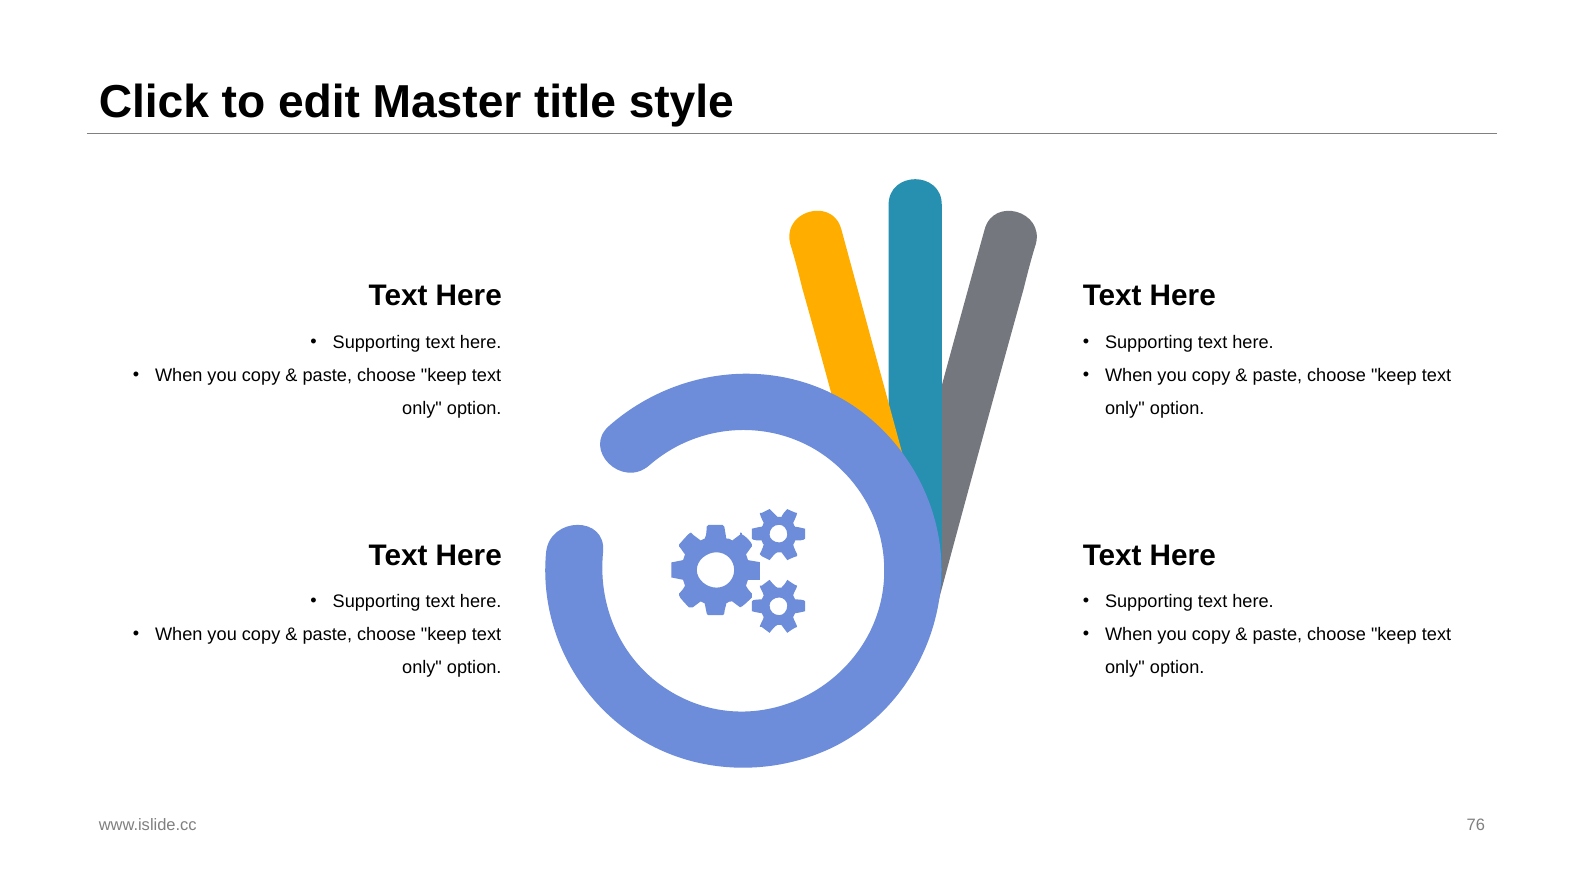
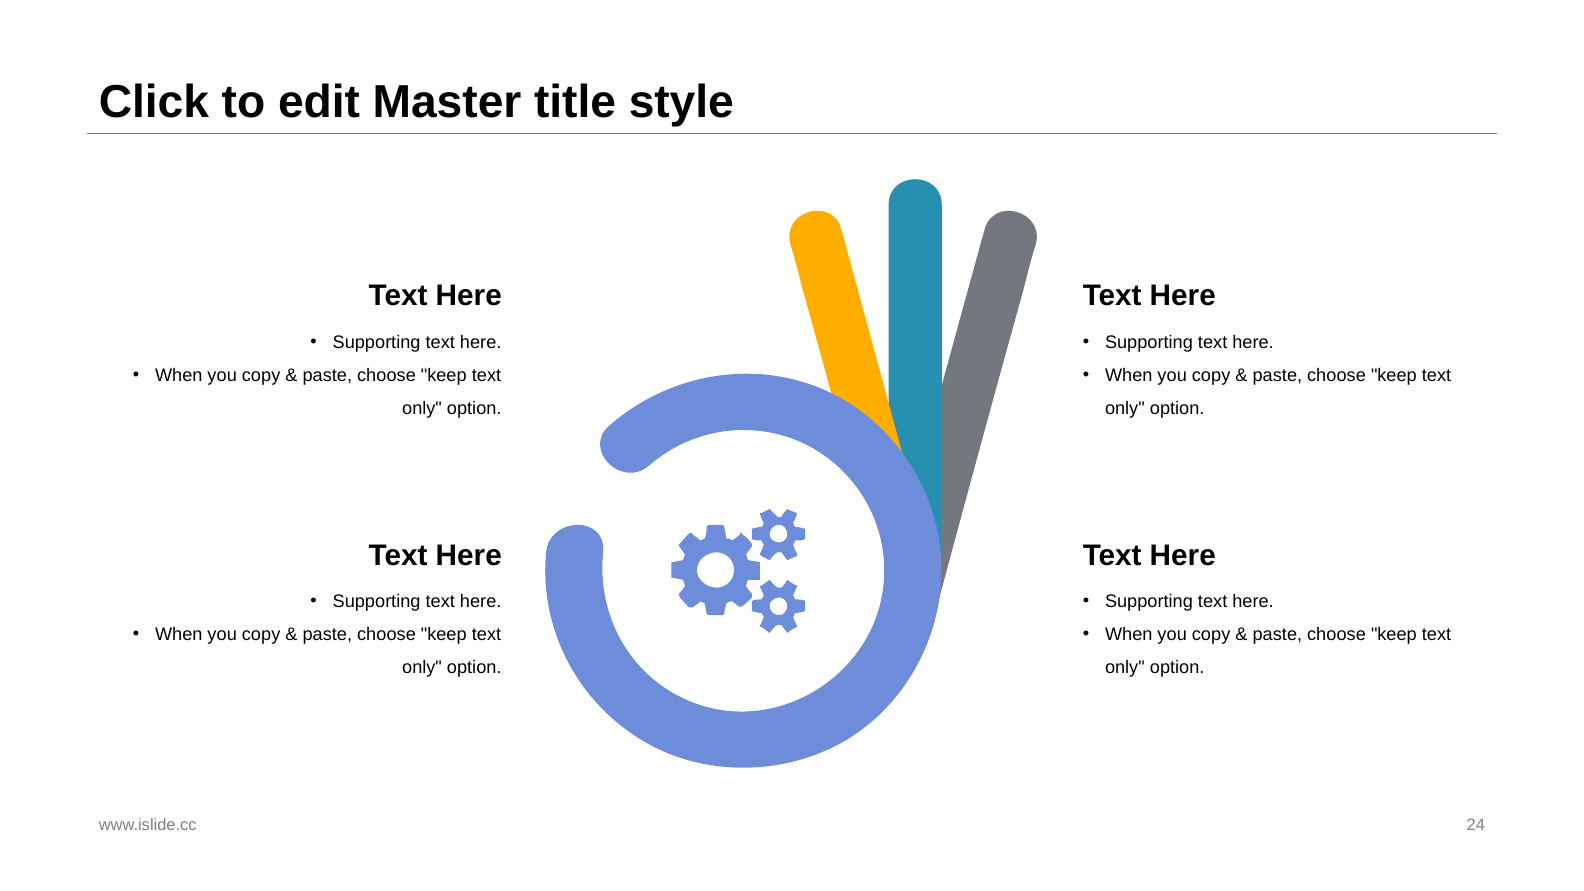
76: 76 -> 24
